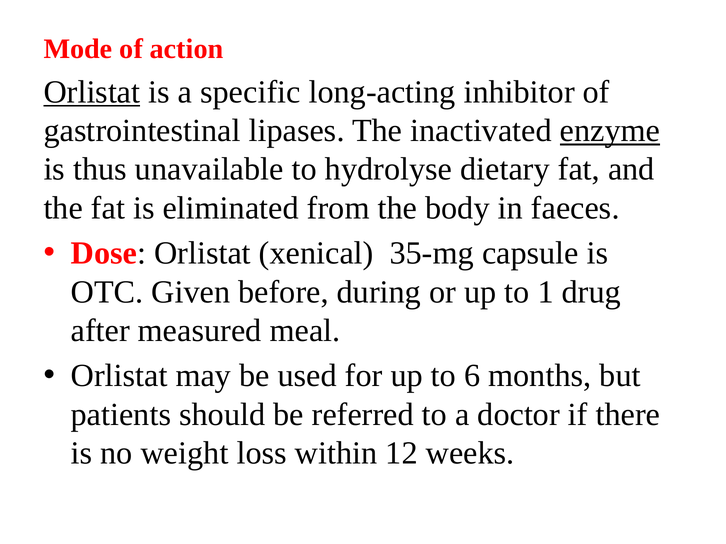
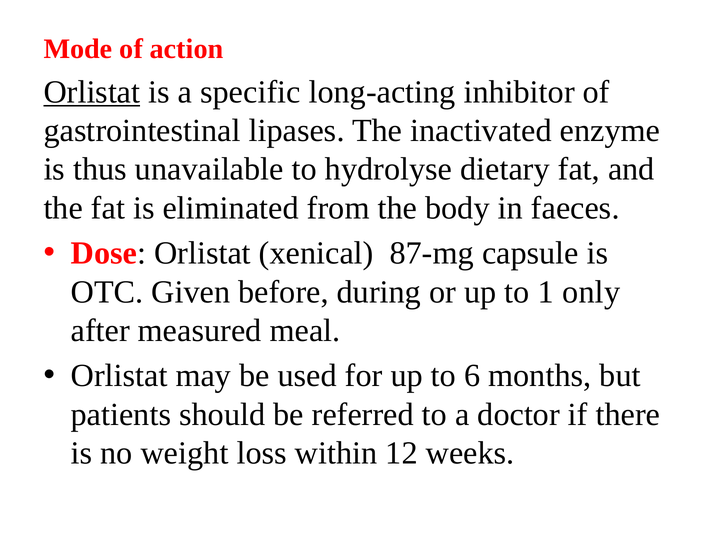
enzyme underline: present -> none
35-mg: 35-mg -> 87-mg
drug: drug -> only
